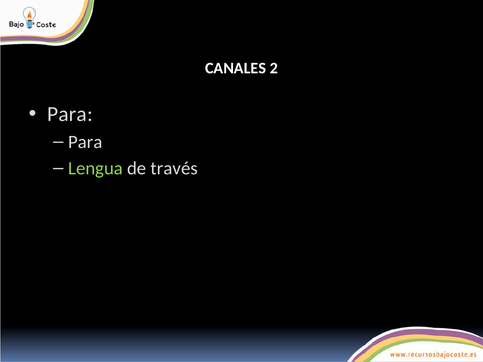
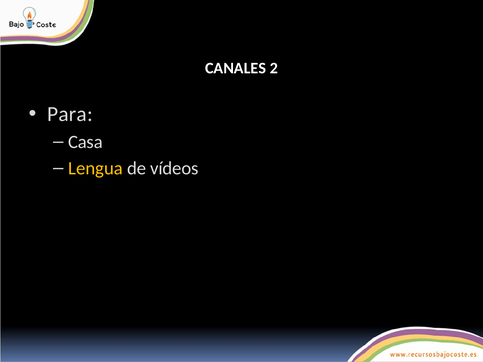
Para at (85, 142): Para -> Casa
Lengua colour: light green -> yellow
través: través -> vídeos
